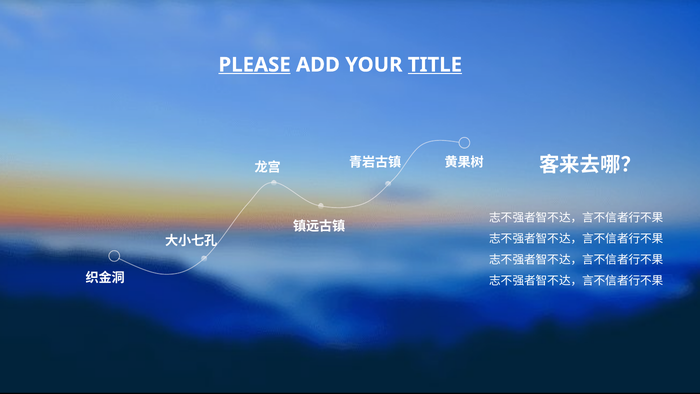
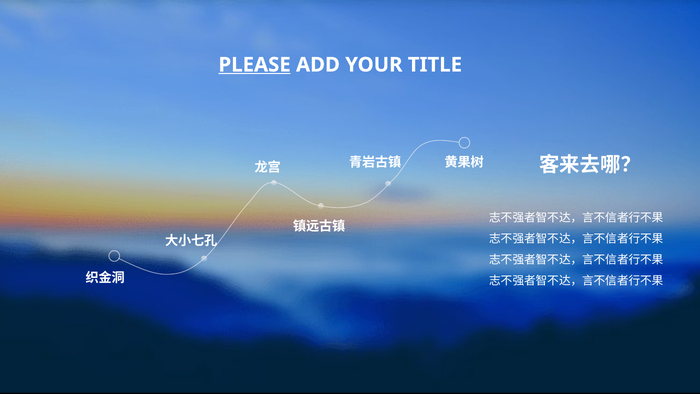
TITLE underline: present -> none
